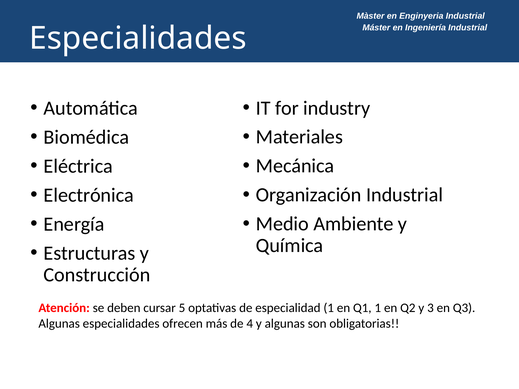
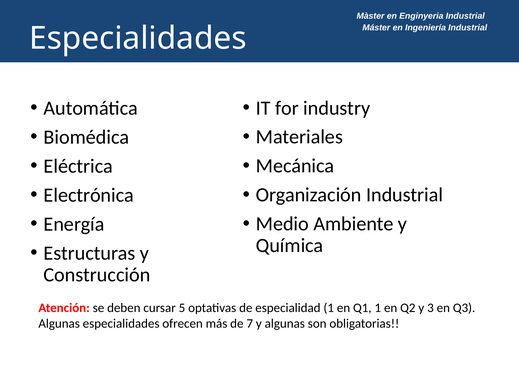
4: 4 -> 7
